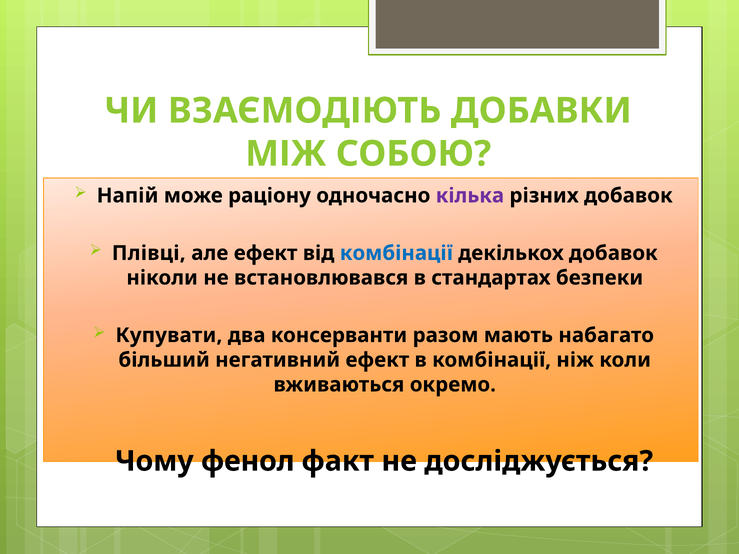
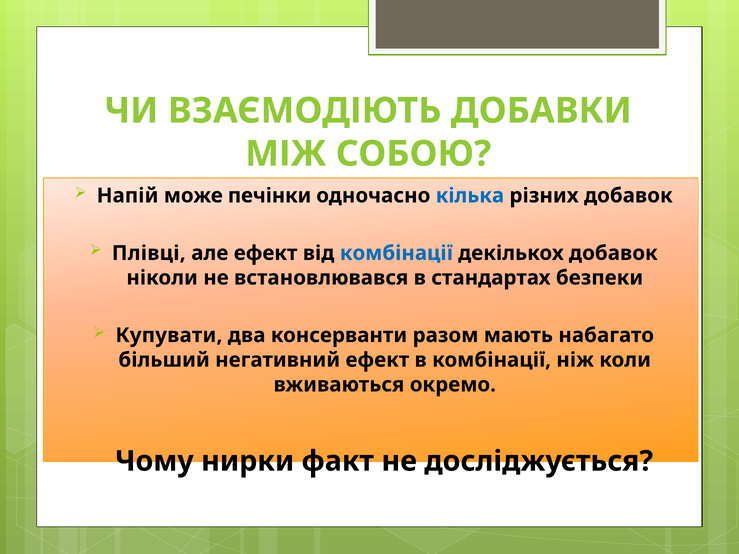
раціону: раціону -> печінки
кілька colour: purple -> blue
фенол: фенол -> нирки
